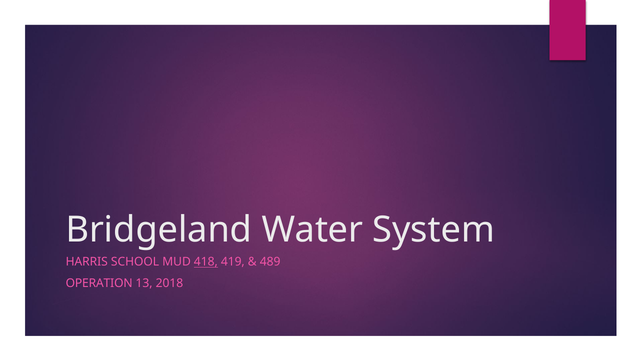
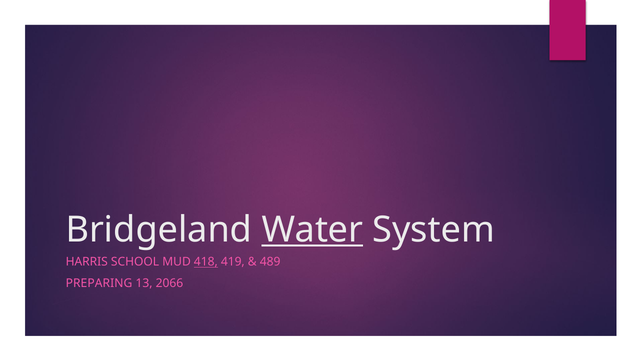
Water underline: none -> present
OPERATION: OPERATION -> PREPARING
2018: 2018 -> 2066
